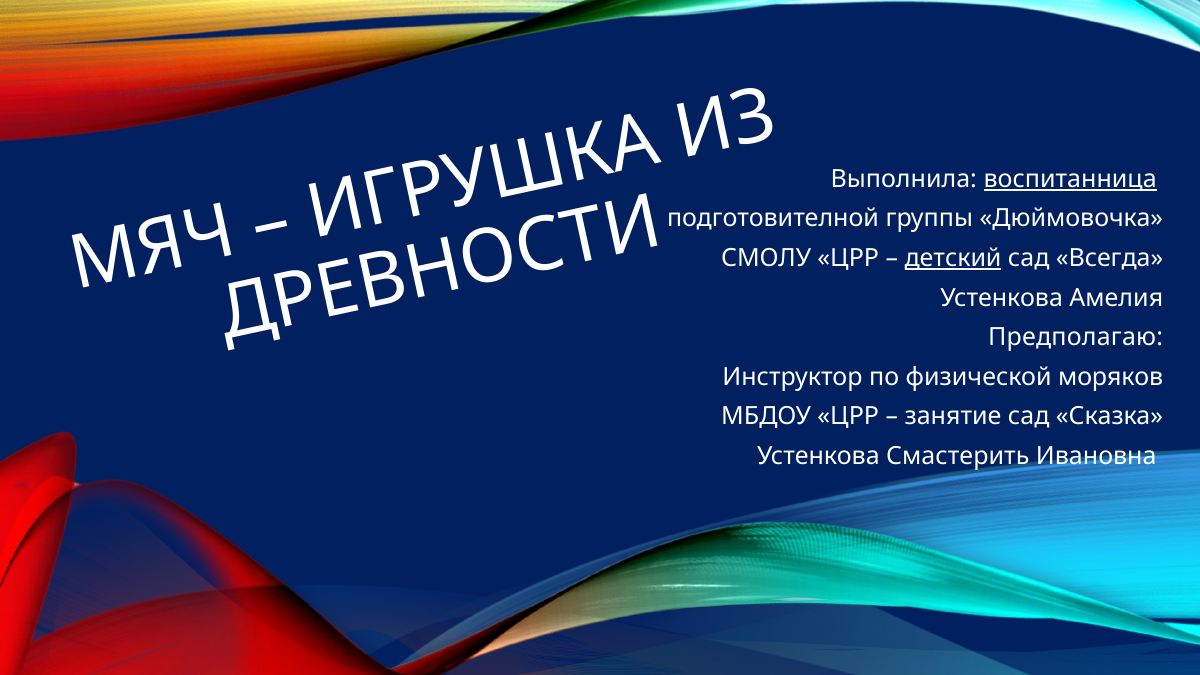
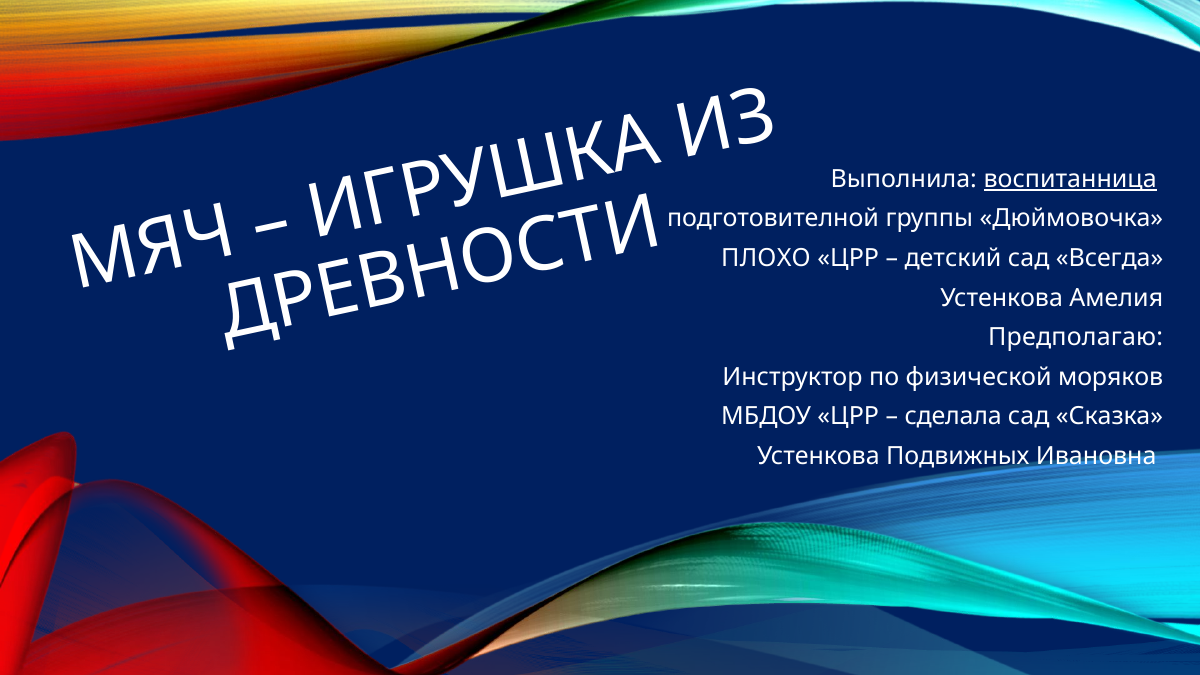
СМОЛУ: СМОЛУ -> ПЛОХО
детский underline: present -> none
занятие: занятие -> сделала
Смастерить: Смастерить -> Подвижных
